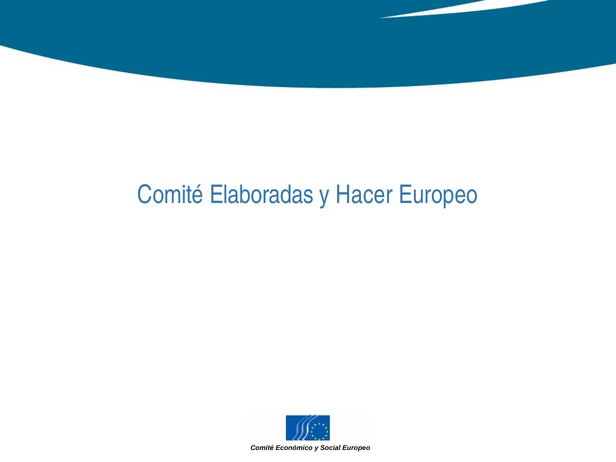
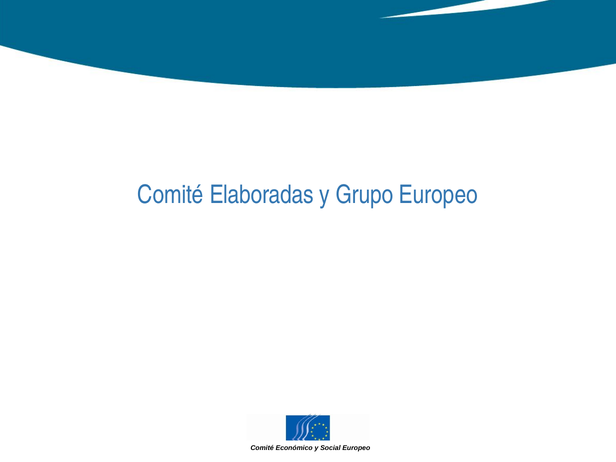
Hacer: Hacer -> Grupo
